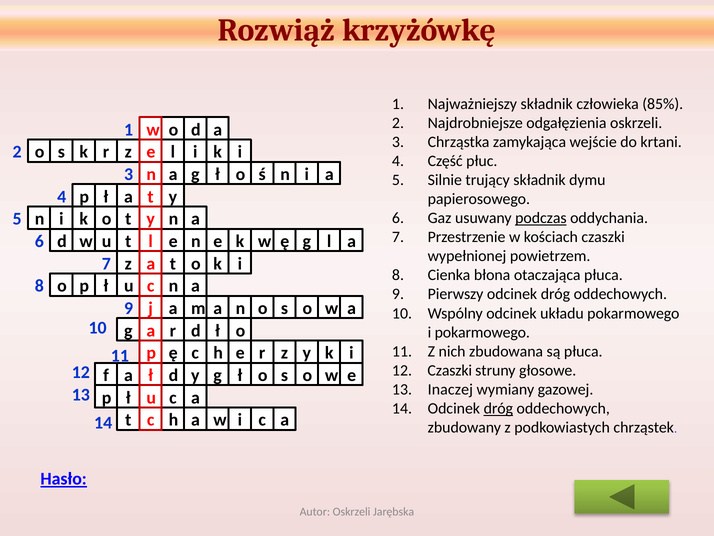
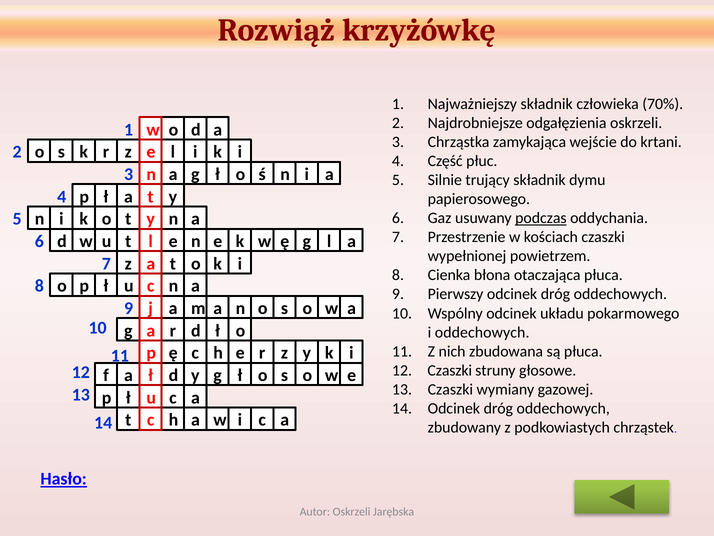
85%: 85% -> 70%
i pokarmowego: pokarmowego -> oddechowych
13 Inaczej: Inaczej -> Czaszki
dróg at (498, 408) underline: present -> none
